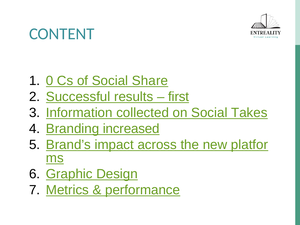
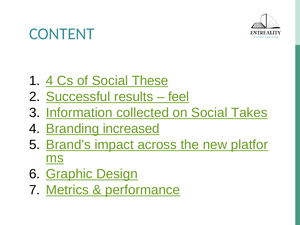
0 at (50, 81): 0 -> 4
Share: Share -> These
first: first -> feel
